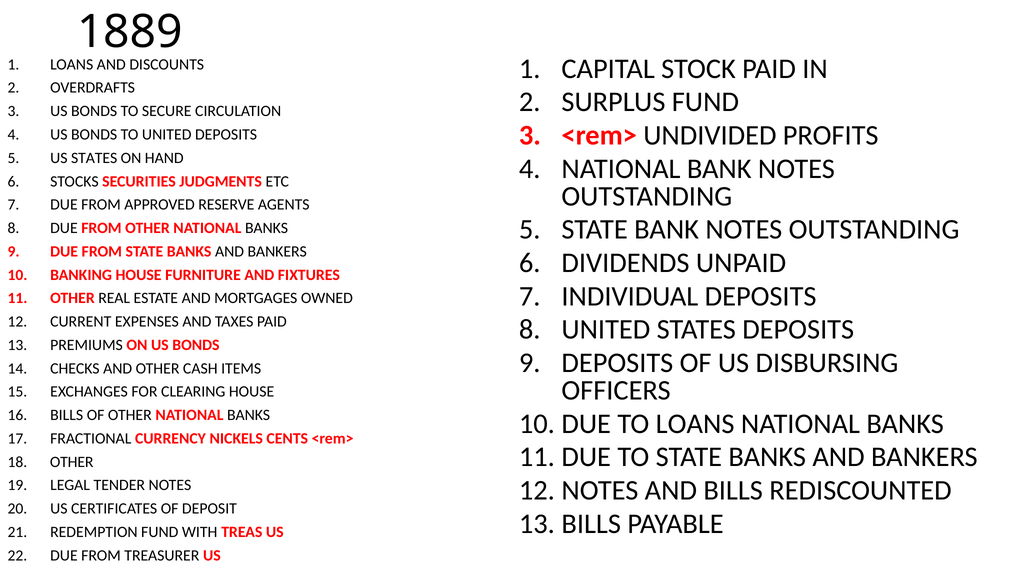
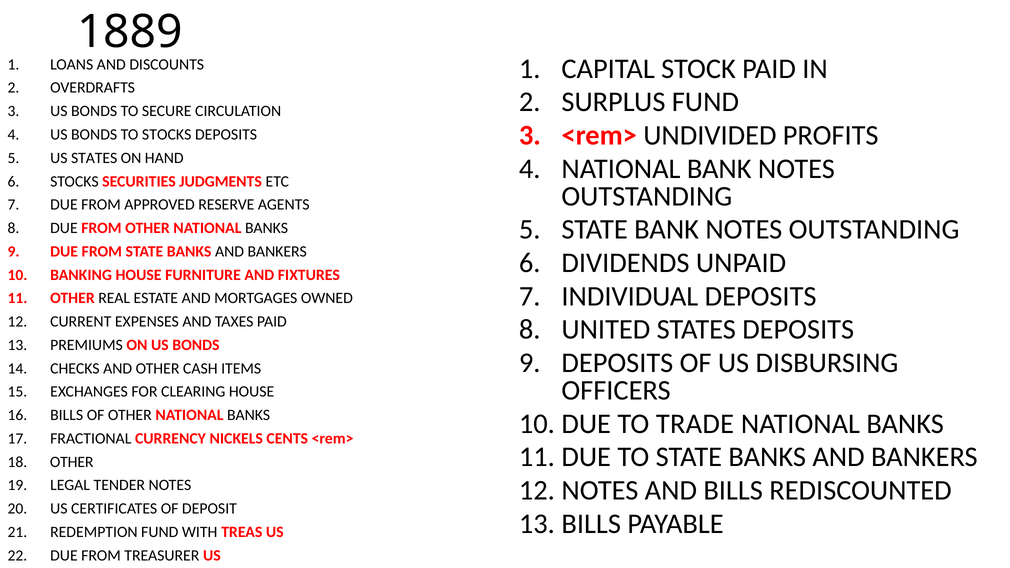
TO UNITED: UNITED -> STOCKS
TO LOANS: LOANS -> TRADE
